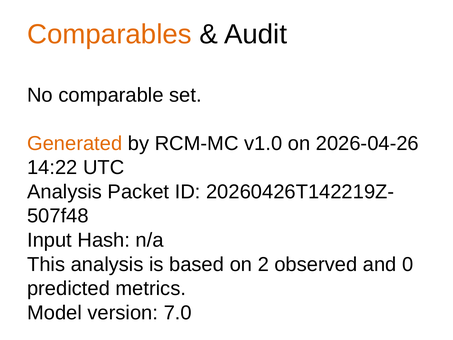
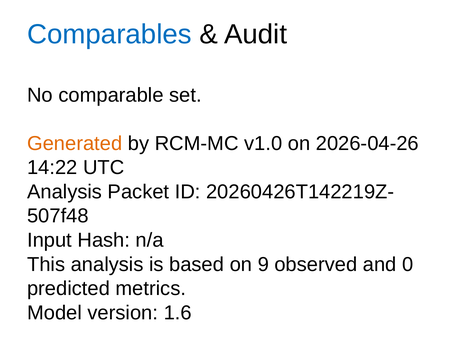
Comparables colour: orange -> blue
2: 2 -> 9
7.0: 7.0 -> 1.6
